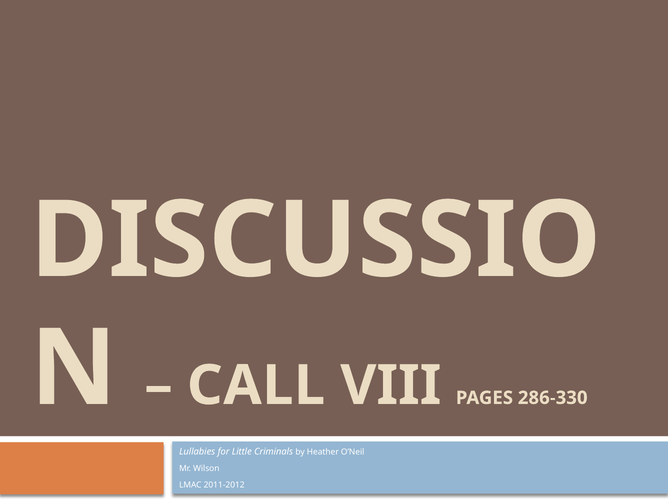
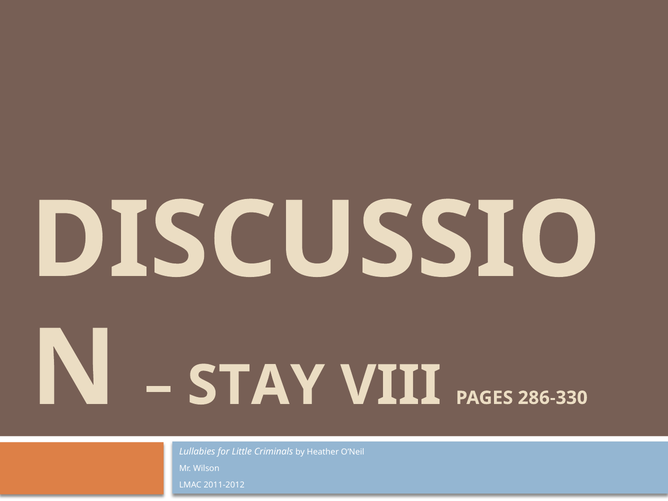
CALL: CALL -> STAY
